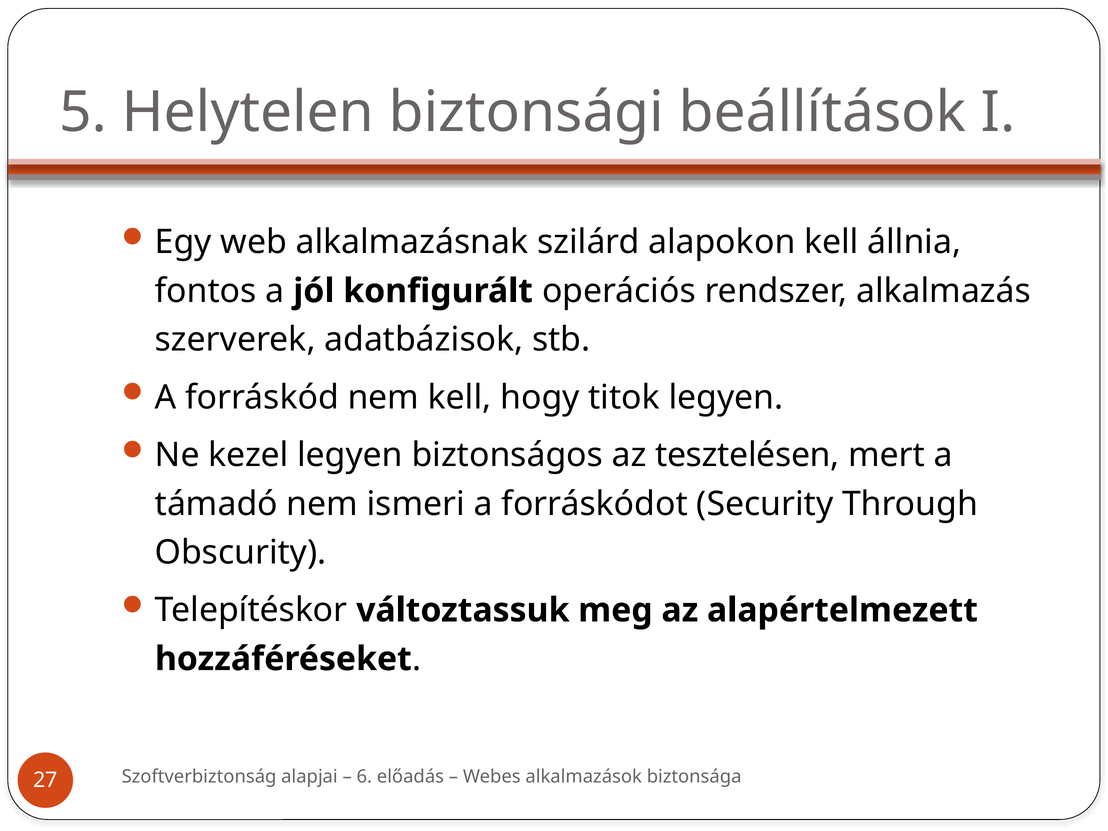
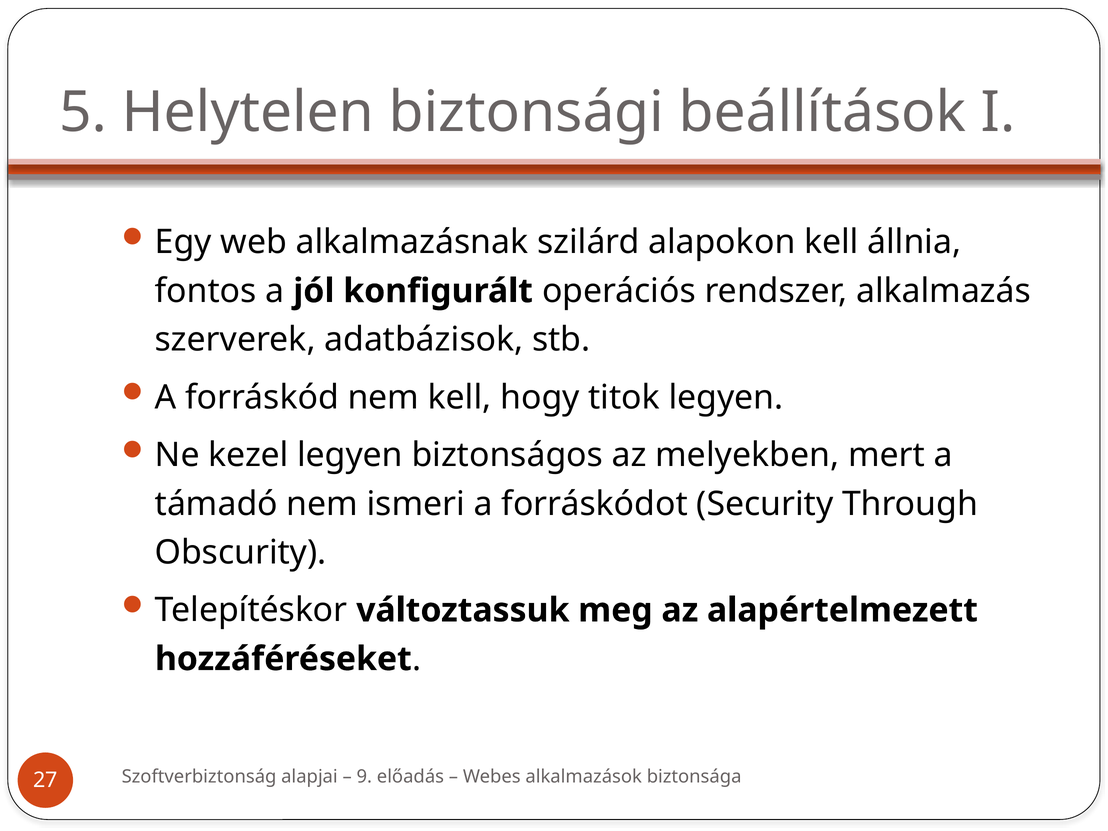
tesztelésen: tesztelésen -> melyekben
6: 6 -> 9
